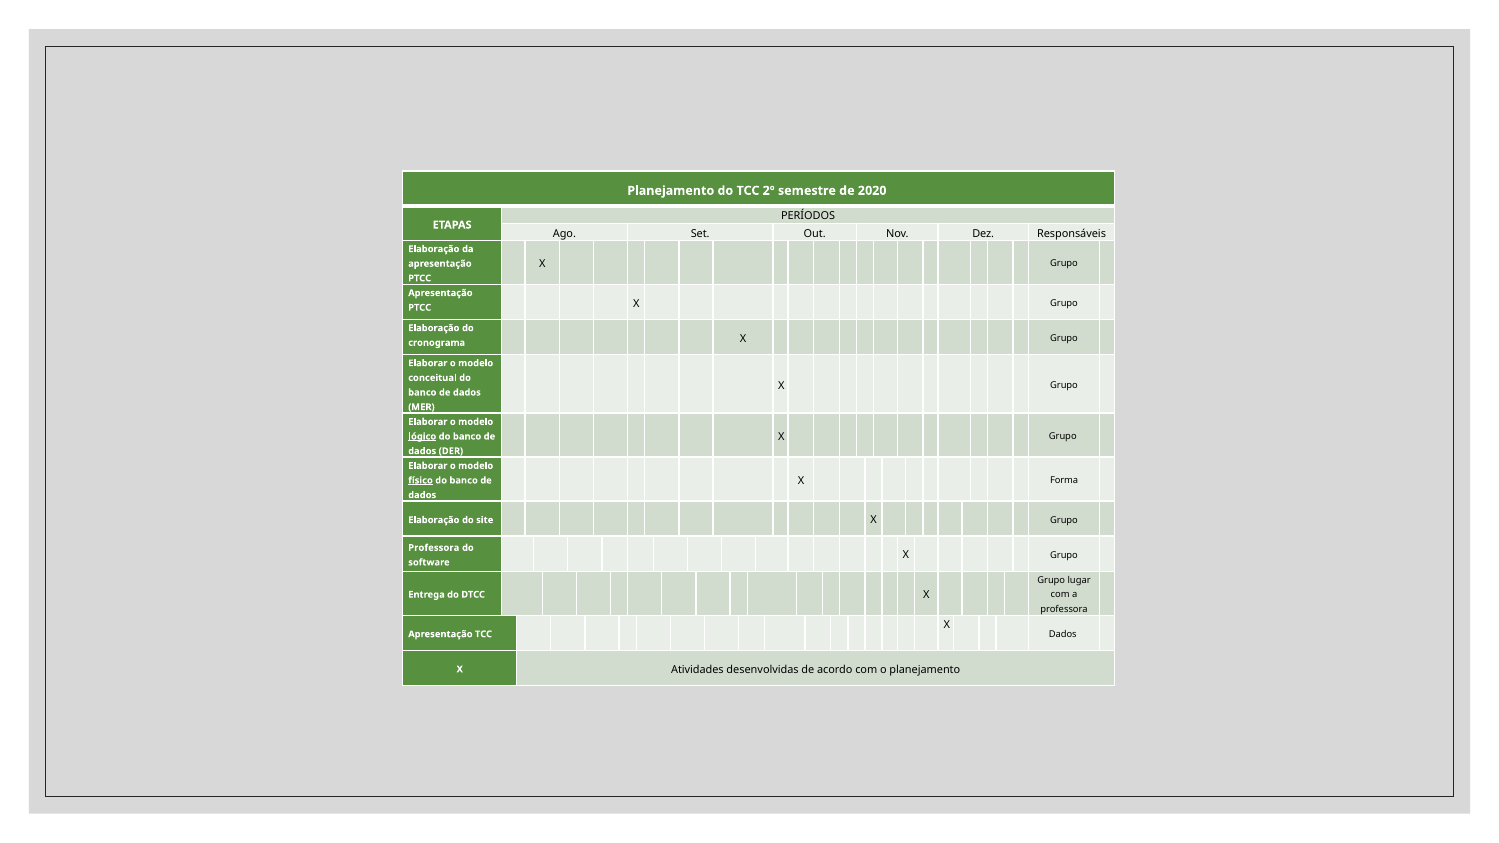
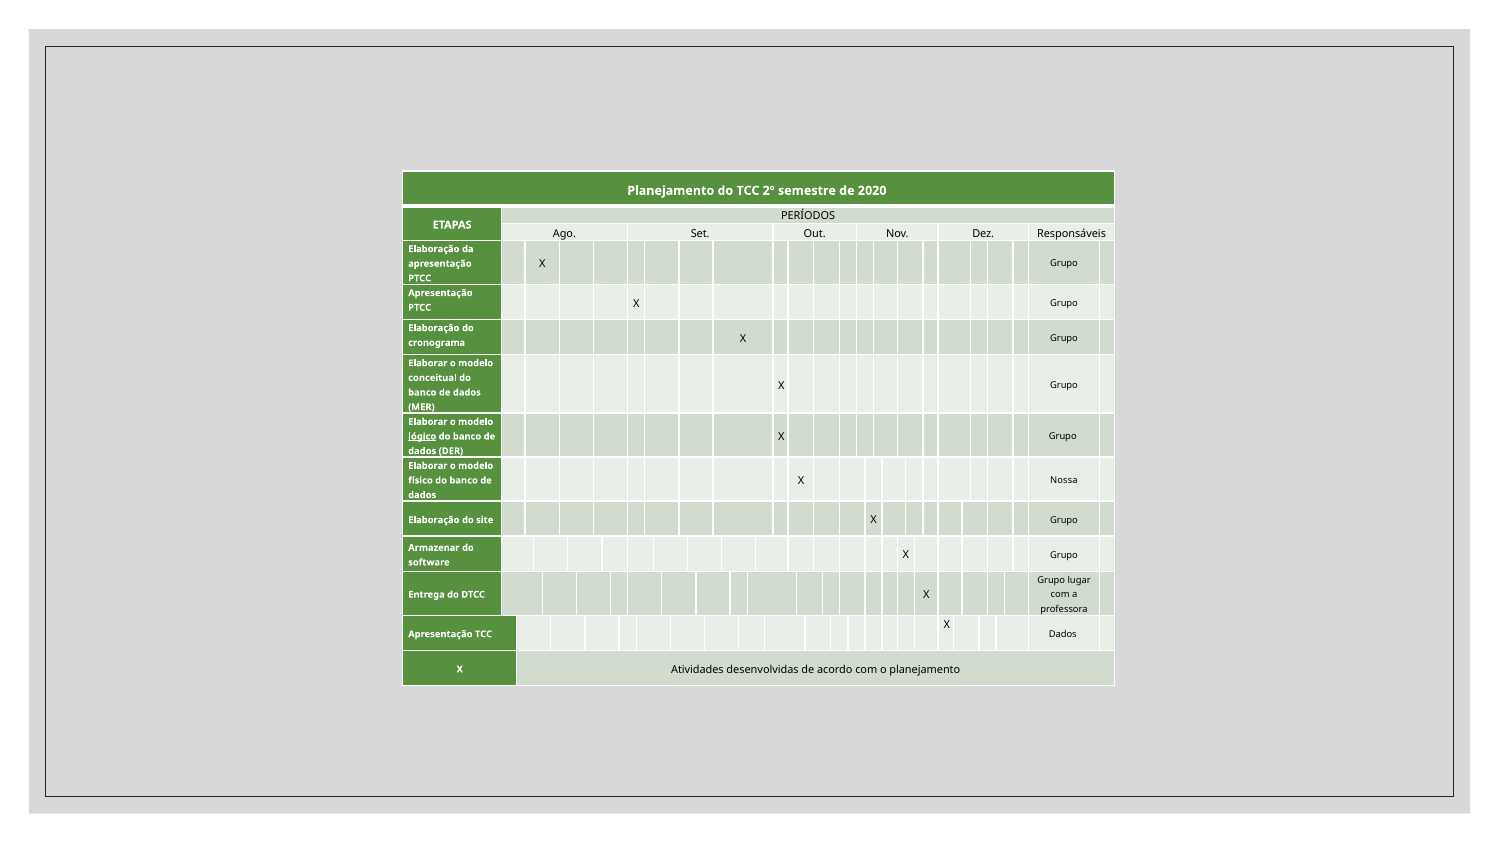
Forma: Forma -> Nossa
físico underline: present -> none
Professora at (434, 548): Professora -> Armazenar
